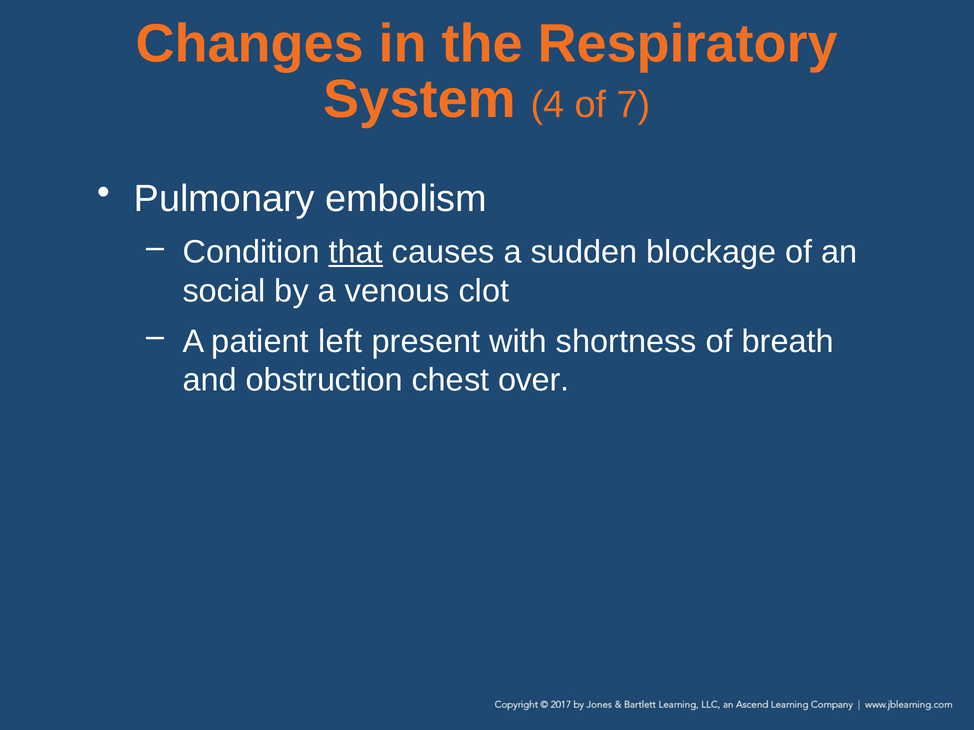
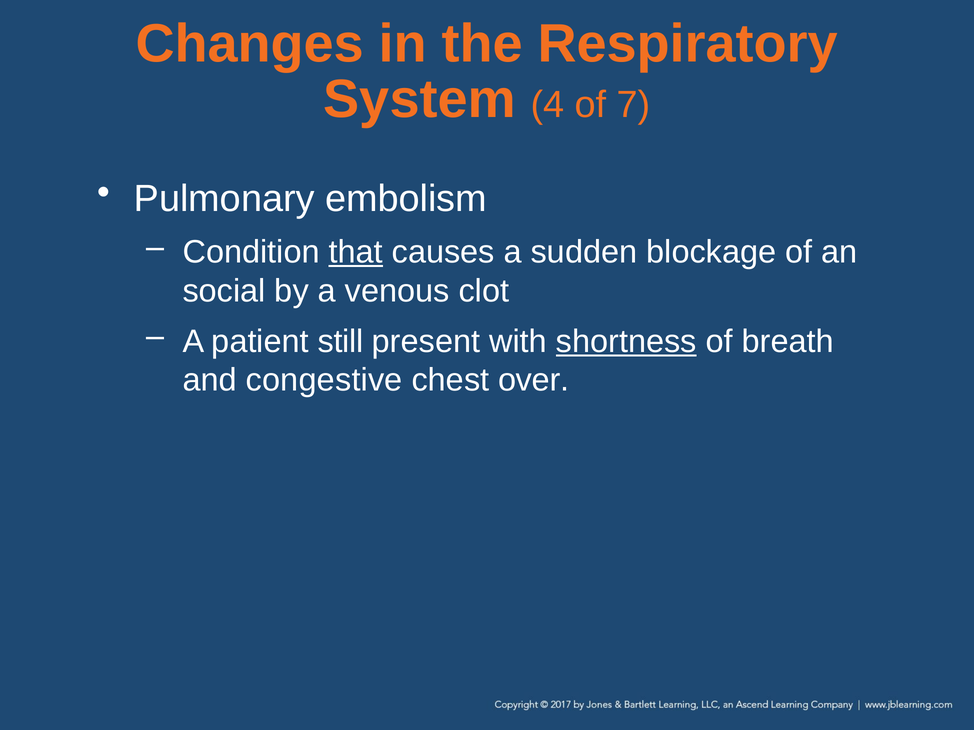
left: left -> still
shortness underline: none -> present
obstruction: obstruction -> congestive
